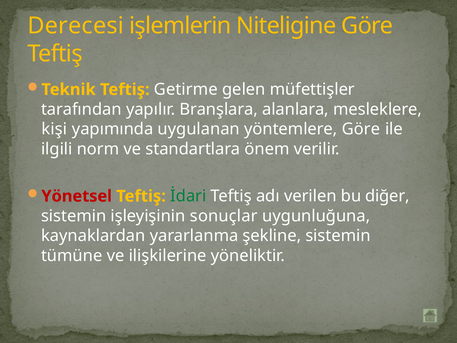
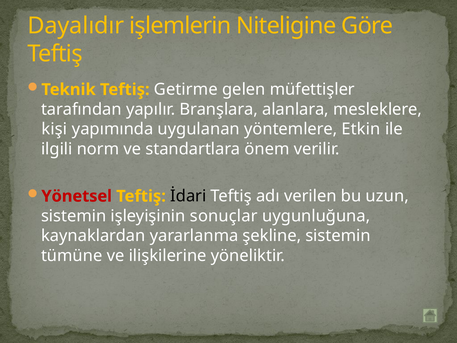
Derecesi: Derecesi -> Dayalıdır
yöntemlere Göre: Göre -> Etkin
İdari colour: green -> black
diğer: diğer -> uzun
